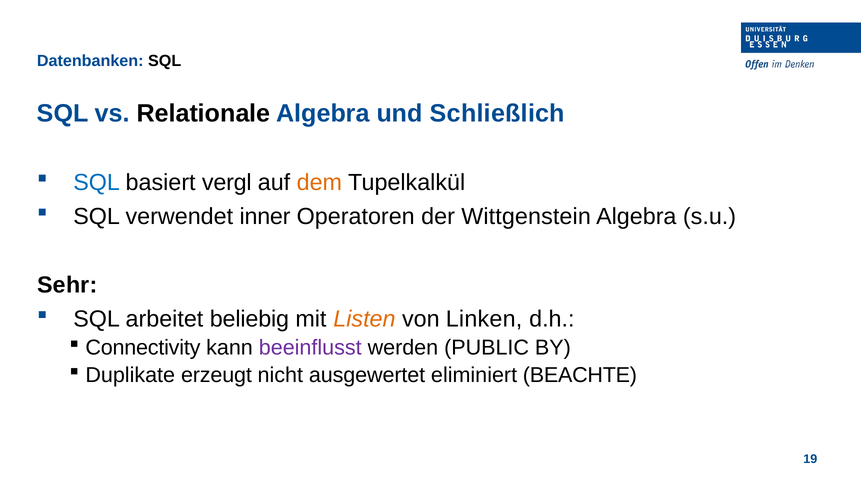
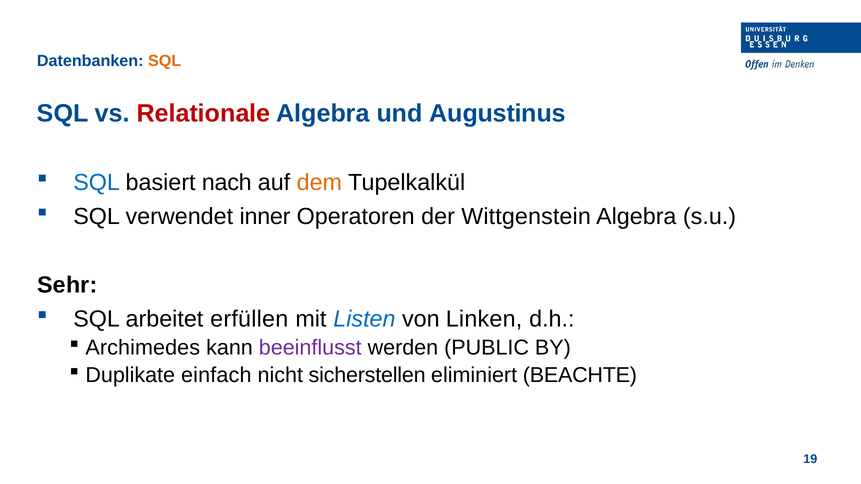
SQL at (165, 61) colour: black -> orange
Relationale colour: black -> red
Schließlich: Schließlich -> Augustinus
vergl: vergl -> nach
beliebig: beliebig -> erfüllen
Listen colour: orange -> blue
Connectivity: Connectivity -> Archimedes
erzeugt: erzeugt -> einfach
ausgewertet: ausgewertet -> sicherstellen
